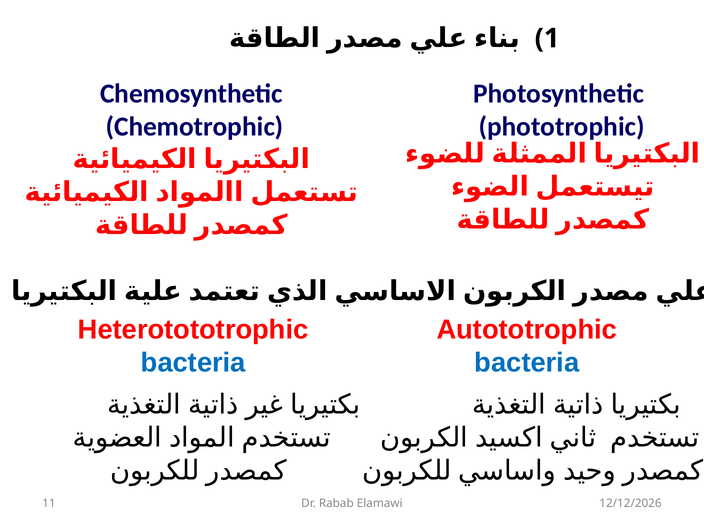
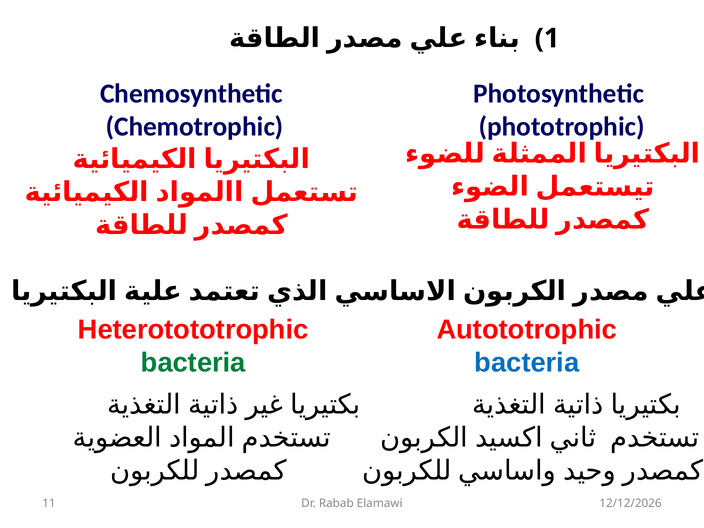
bacteria at (193, 363) colour: blue -> green
